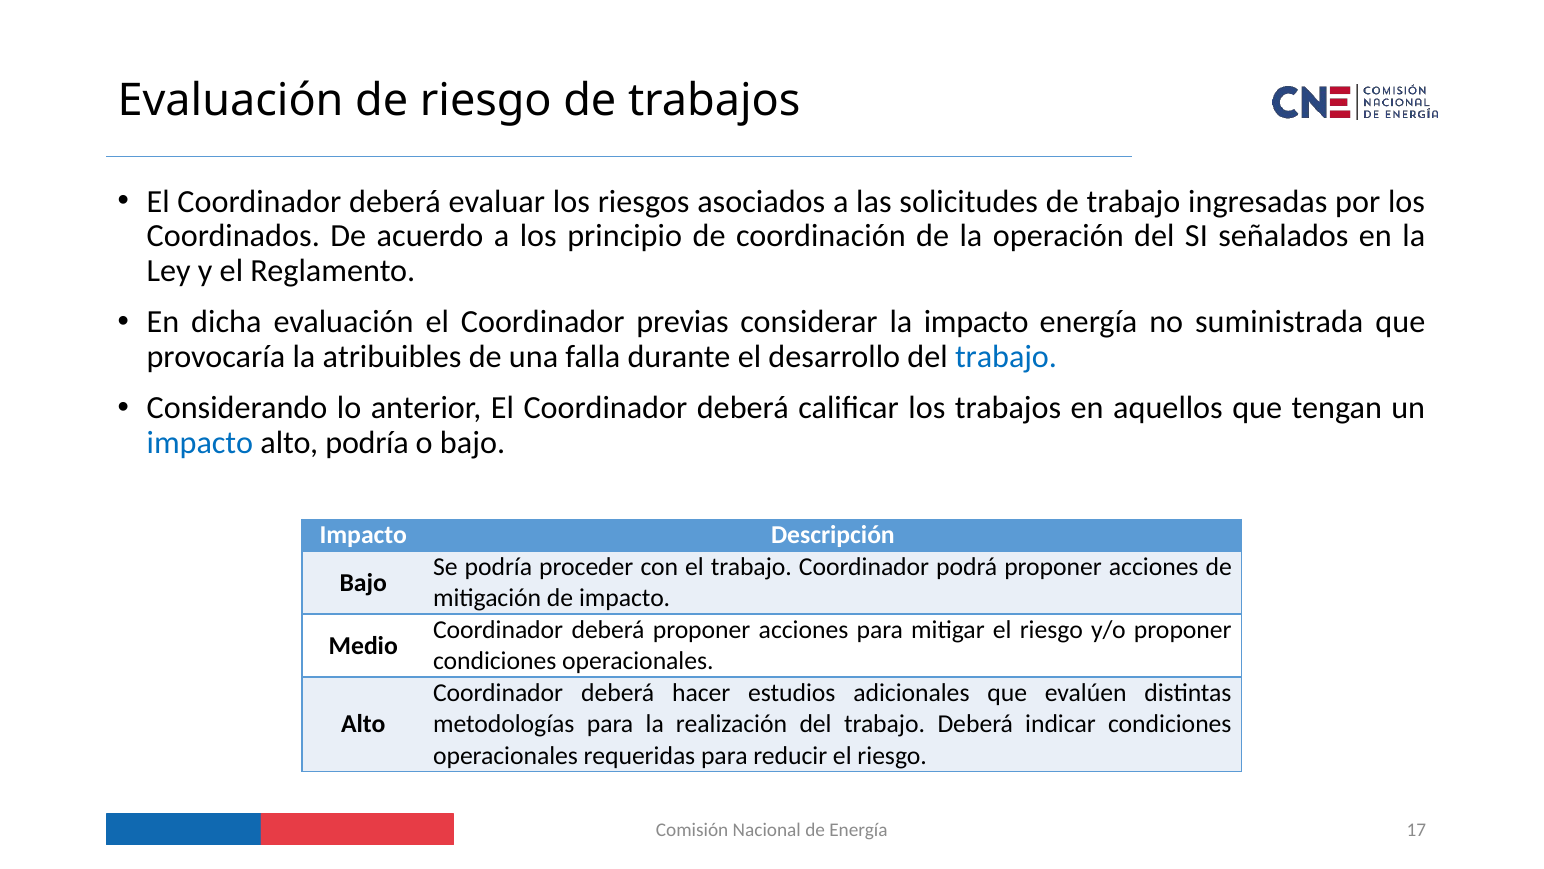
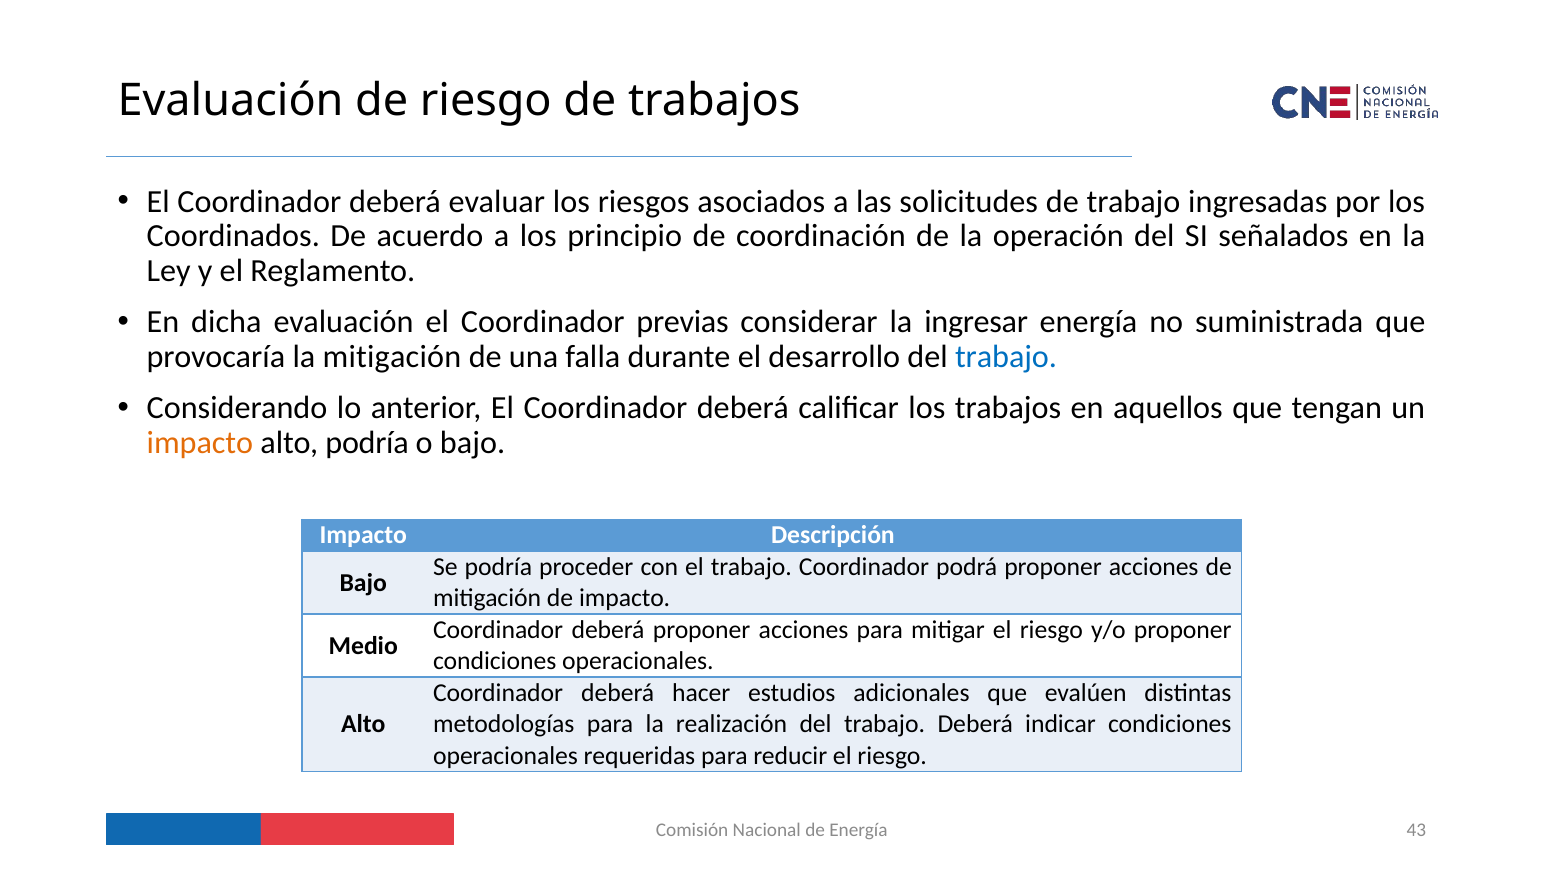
la impacto: impacto -> ingresar
la atribuibles: atribuibles -> mitigación
impacto at (200, 442) colour: blue -> orange
17: 17 -> 43
